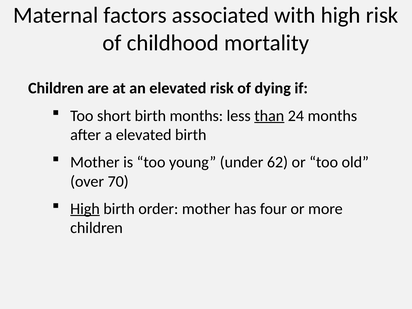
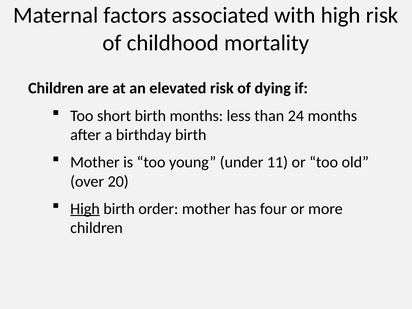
than underline: present -> none
a elevated: elevated -> birthday
62: 62 -> 11
70: 70 -> 20
